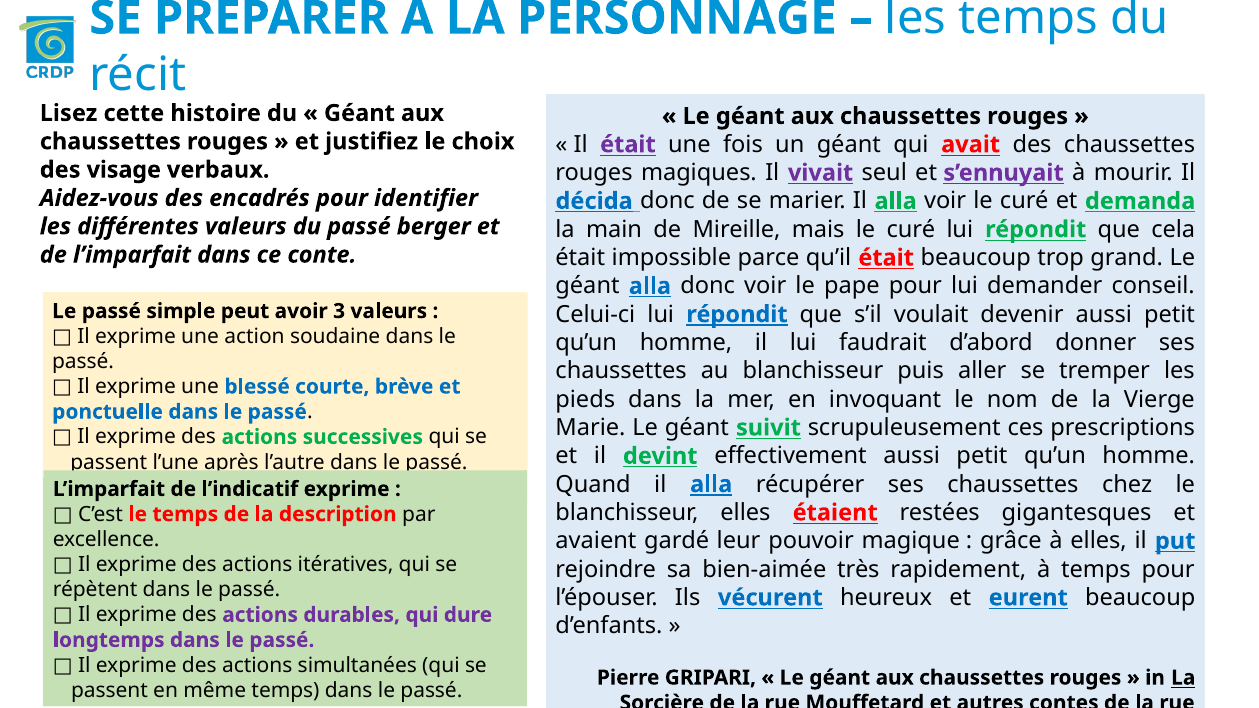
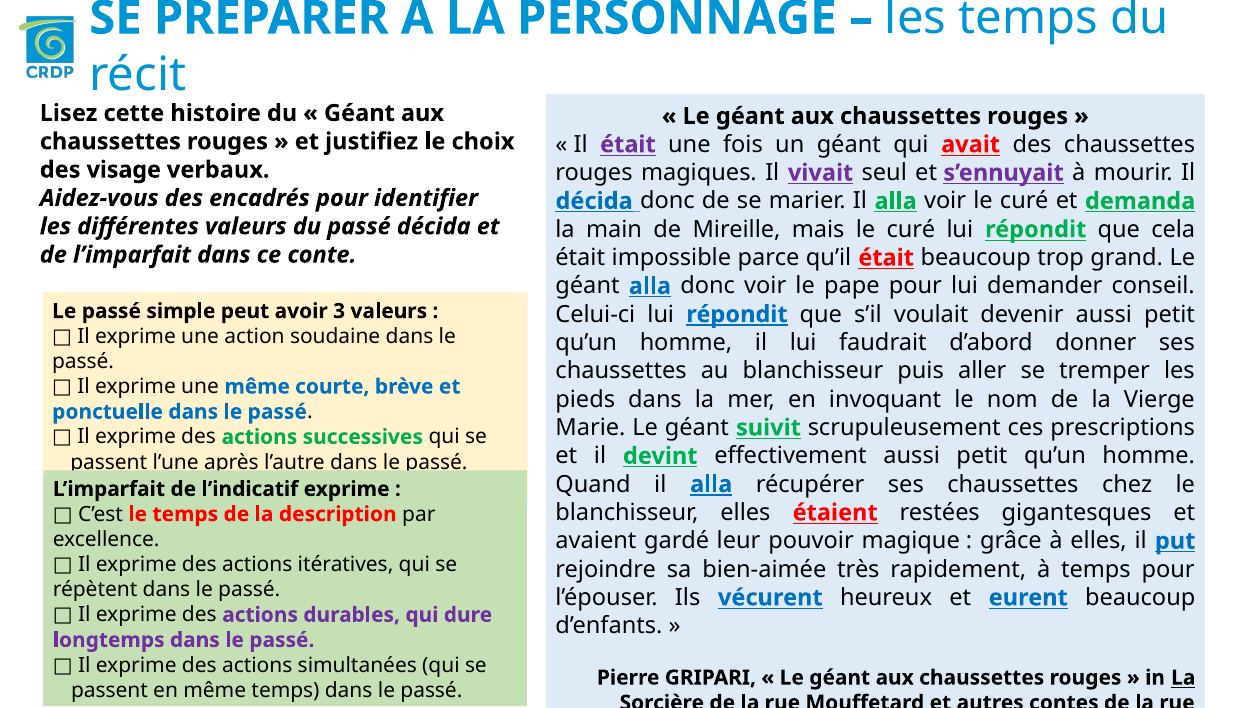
passé berger: berger -> décida
une blessé: blessé -> même
